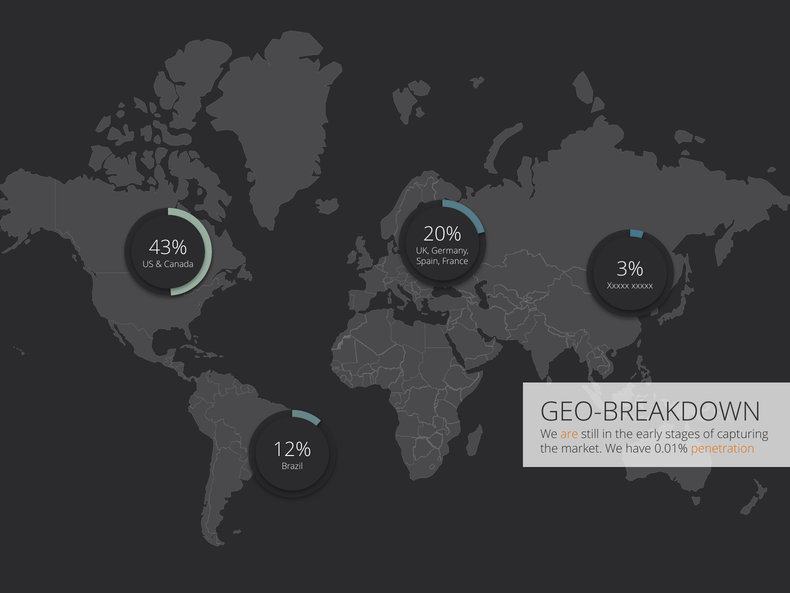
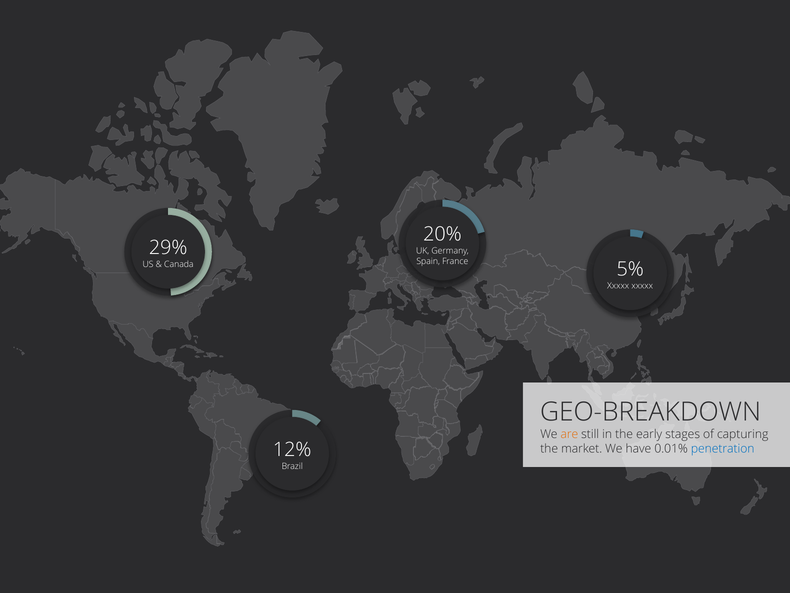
43%: 43% -> 29%
3%: 3% -> 5%
penetration colour: orange -> blue
